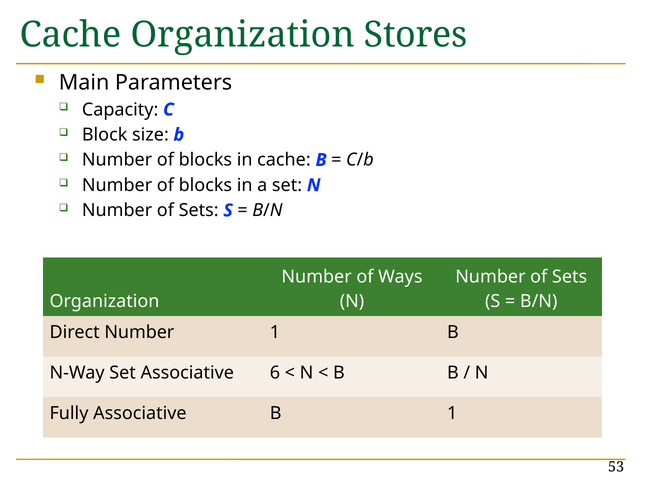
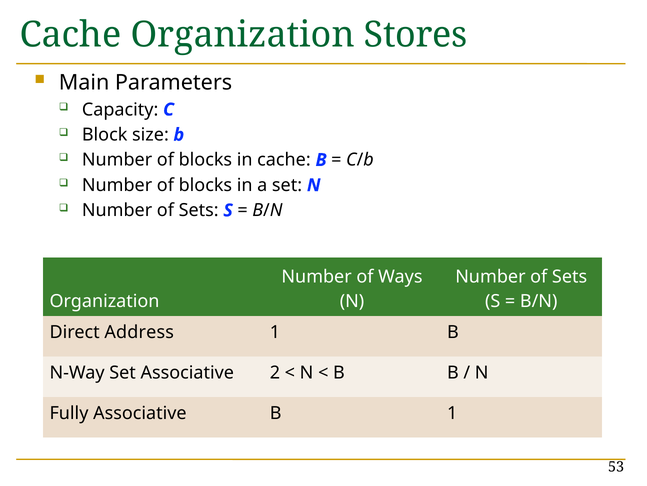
Direct Number: Number -> Address
6: 6 -> 2
